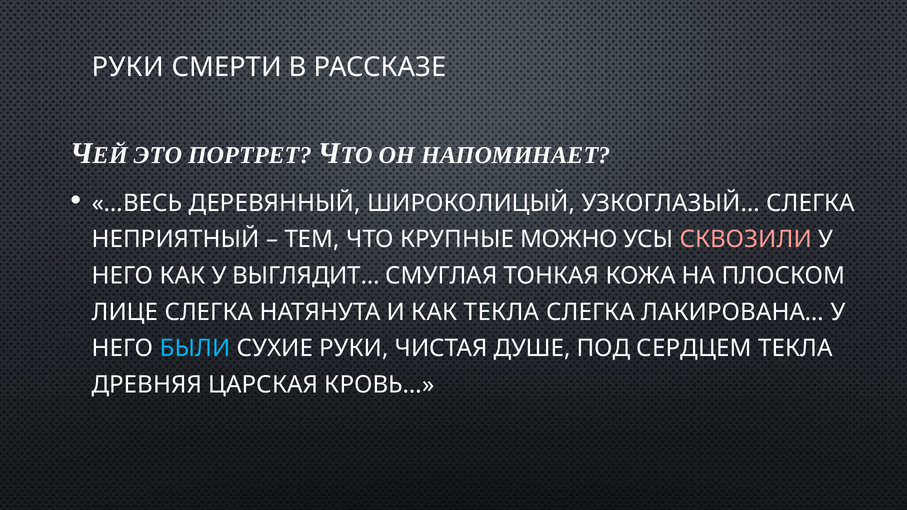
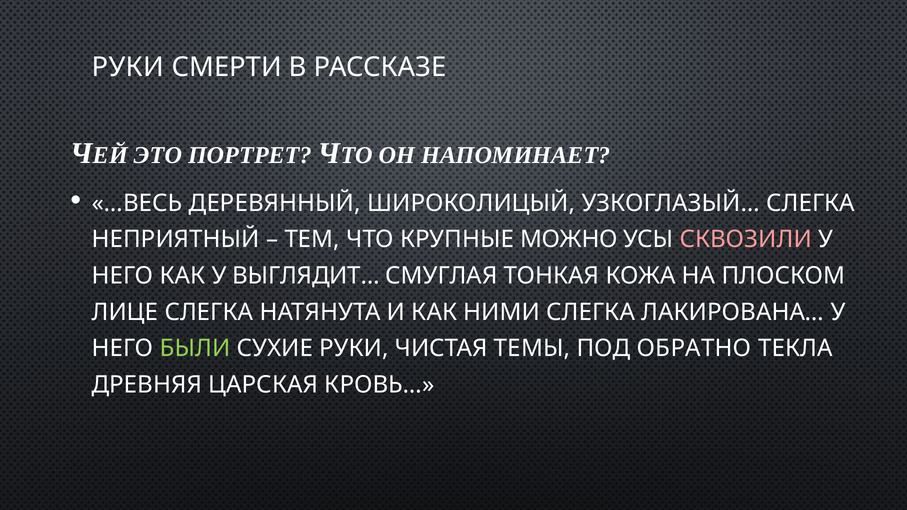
КАК ТЕКЛА: ТЕКЛА -> НИМИ
БЫЛИ colour: light blue -> light green
ДУШЕ: ДУШЕ -> ТЕМЫ
СЕРДЦЕМ: СЕРДЦЕМ -> ОБРАТНО
